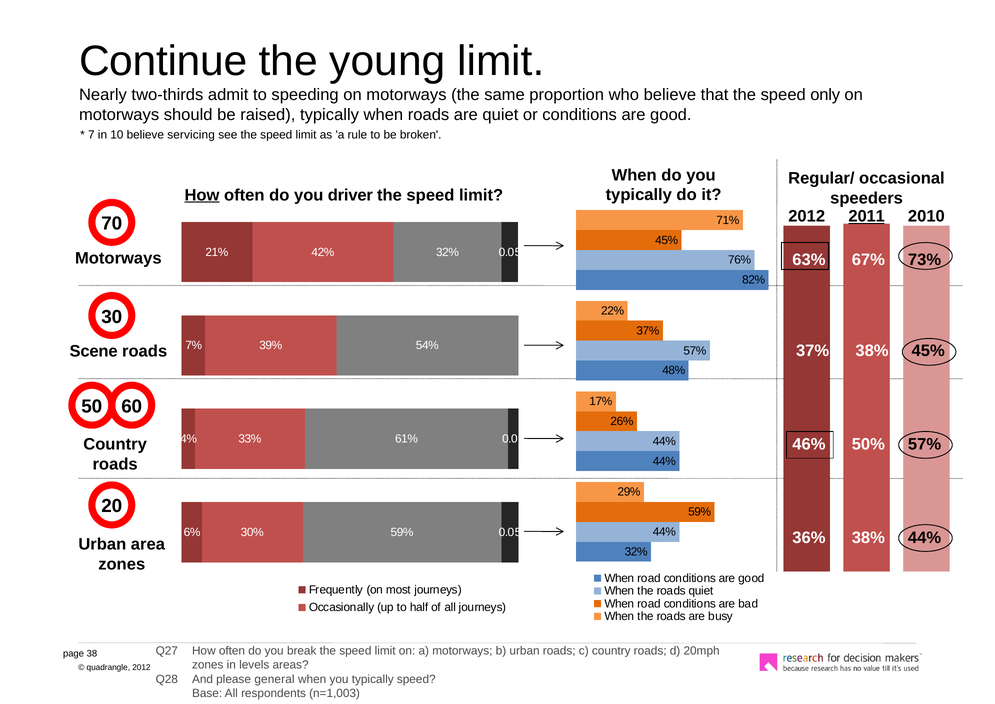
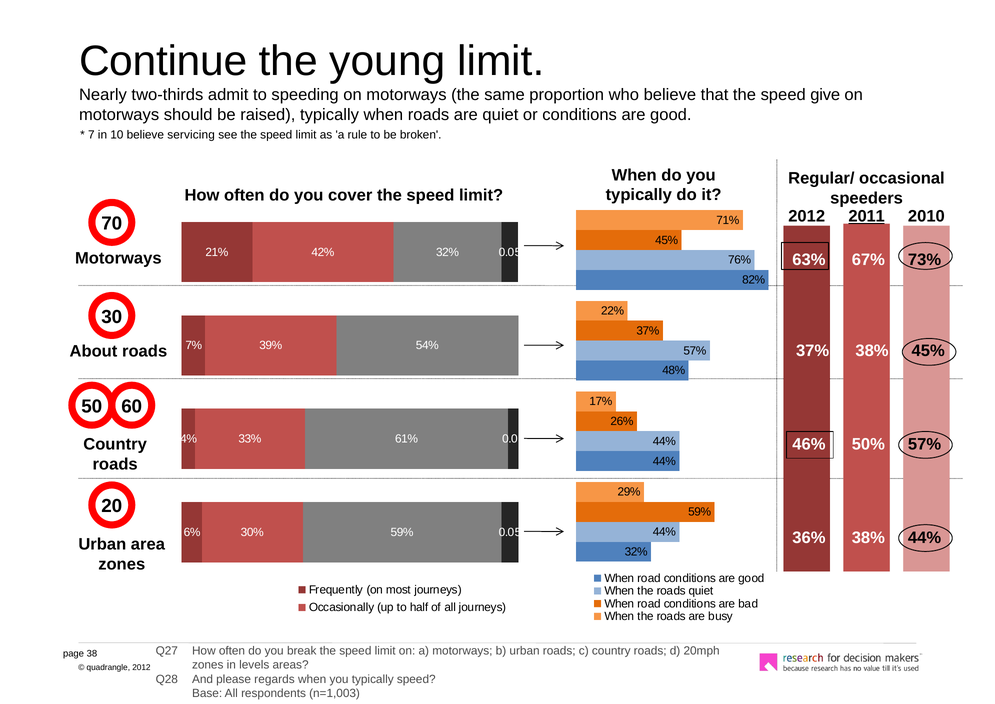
only: only -> give
How at (202, 195) underline: present -> none
driver: driver -> cover
Scene: Scene -> About
general: general -> regards
